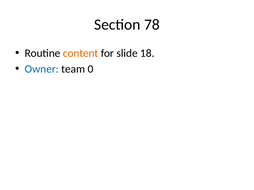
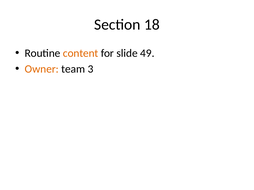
78: 78 -> 18
18: 18 -> 49
Owner colour: blue -> orange
0: 0 -> 3
